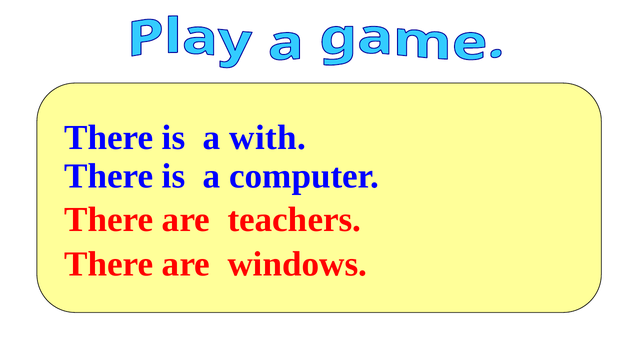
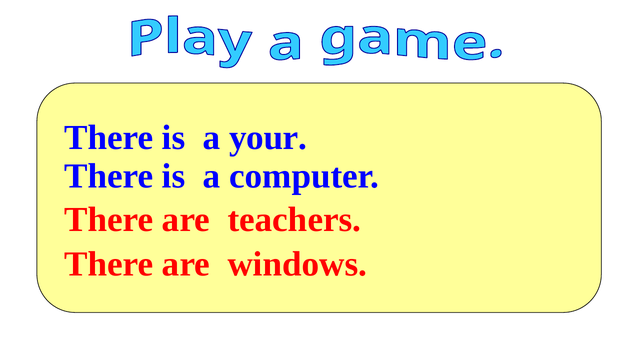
with: with -> your
